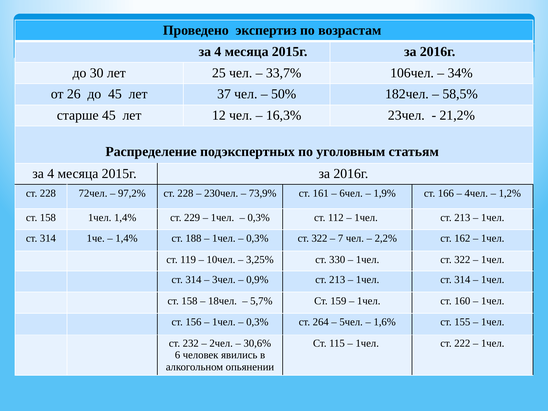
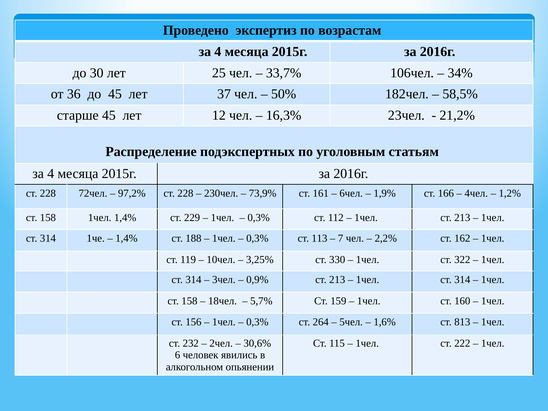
26: 26 -> 36
0,3% ст 322: 322 -> 113
155: 155 -> 813
